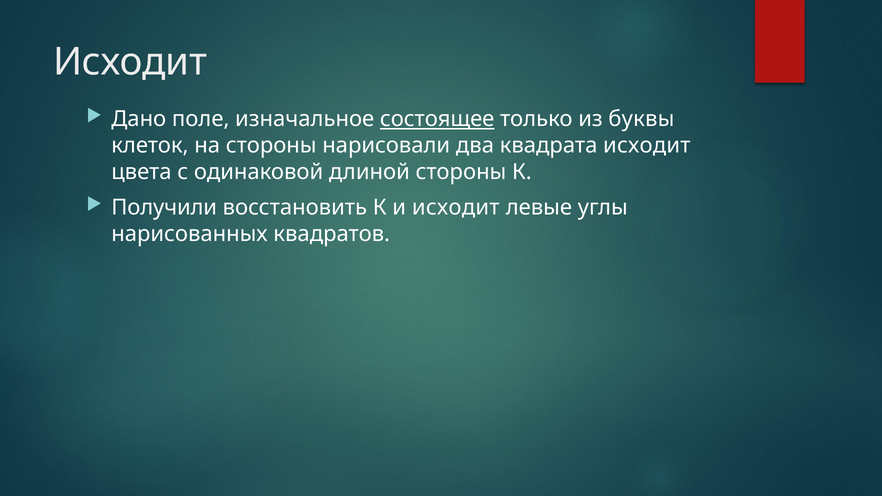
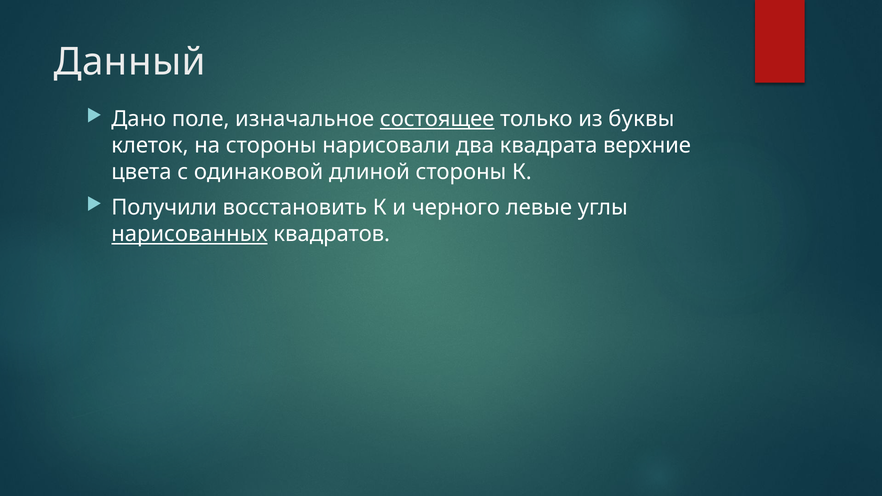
Исходит at (130, 62): Исходит -> Данный
квадрата исходит: исходит -> верхние
и исходит: исходит -> черного
нарисованных underline: none -> present
